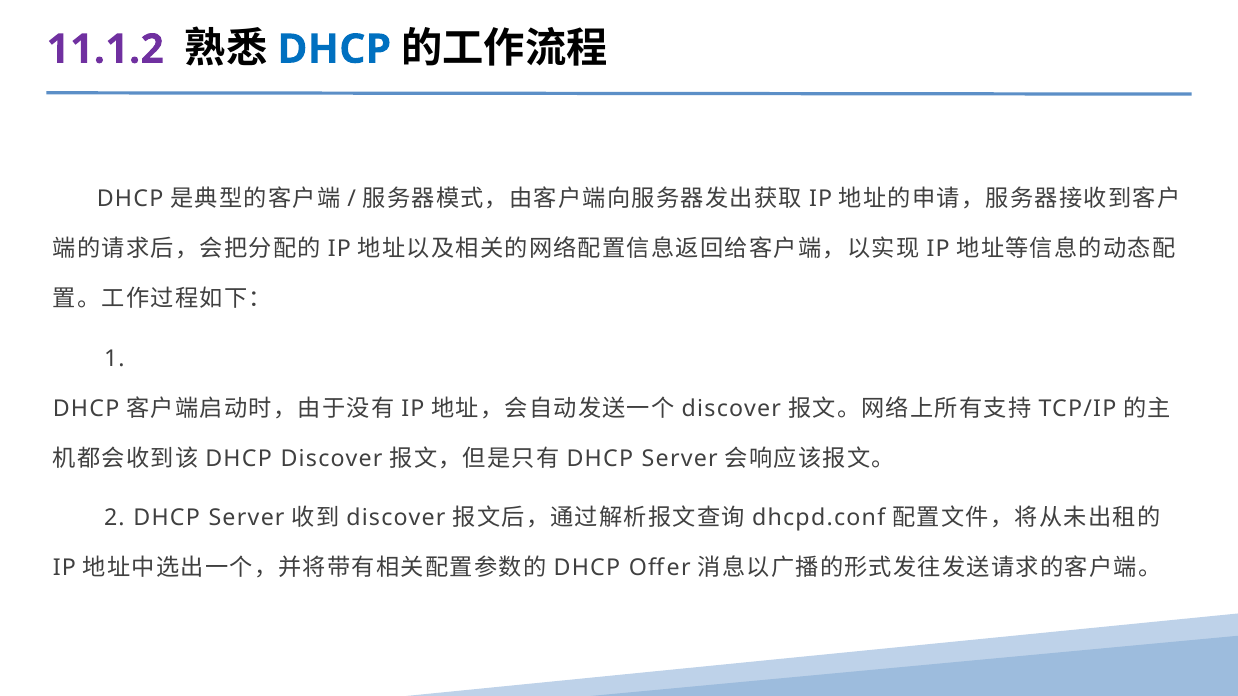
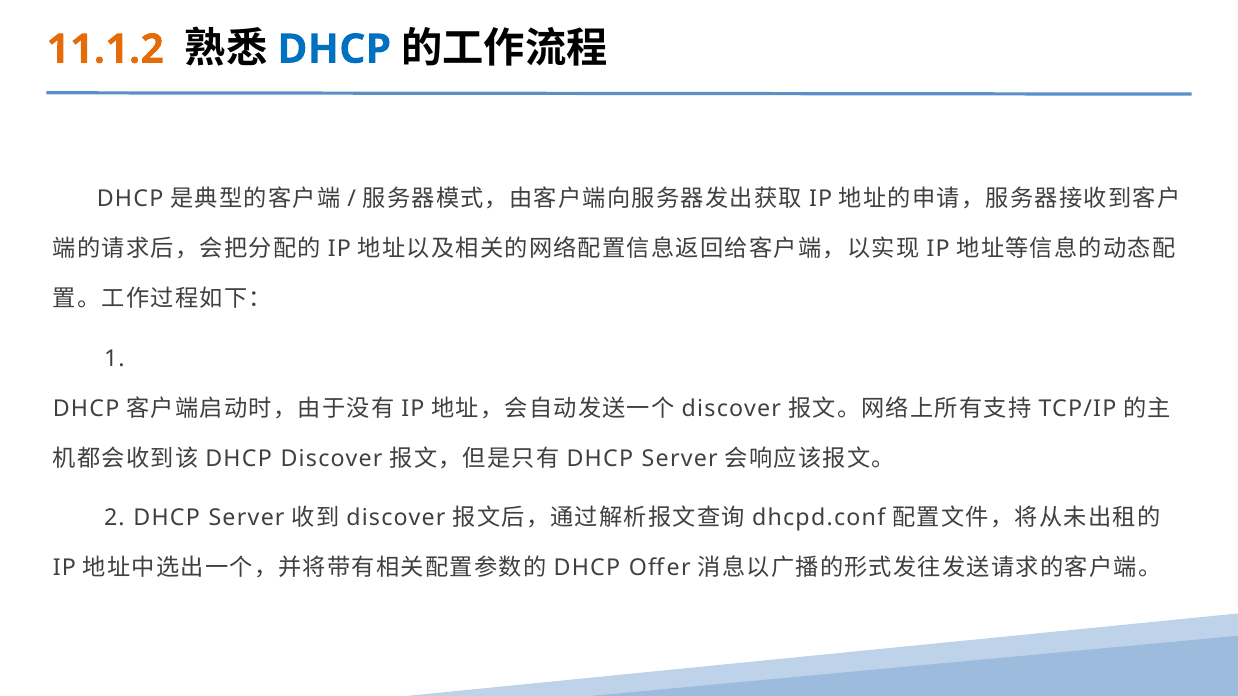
11.1.2 colour: purple -> orange
